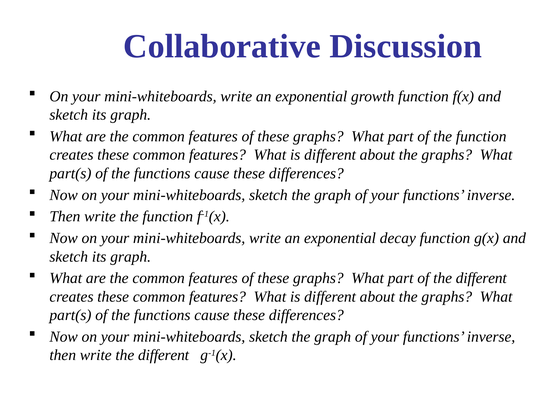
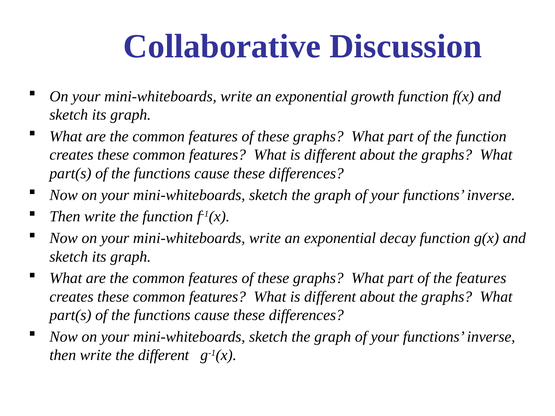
of the different: different -> features
